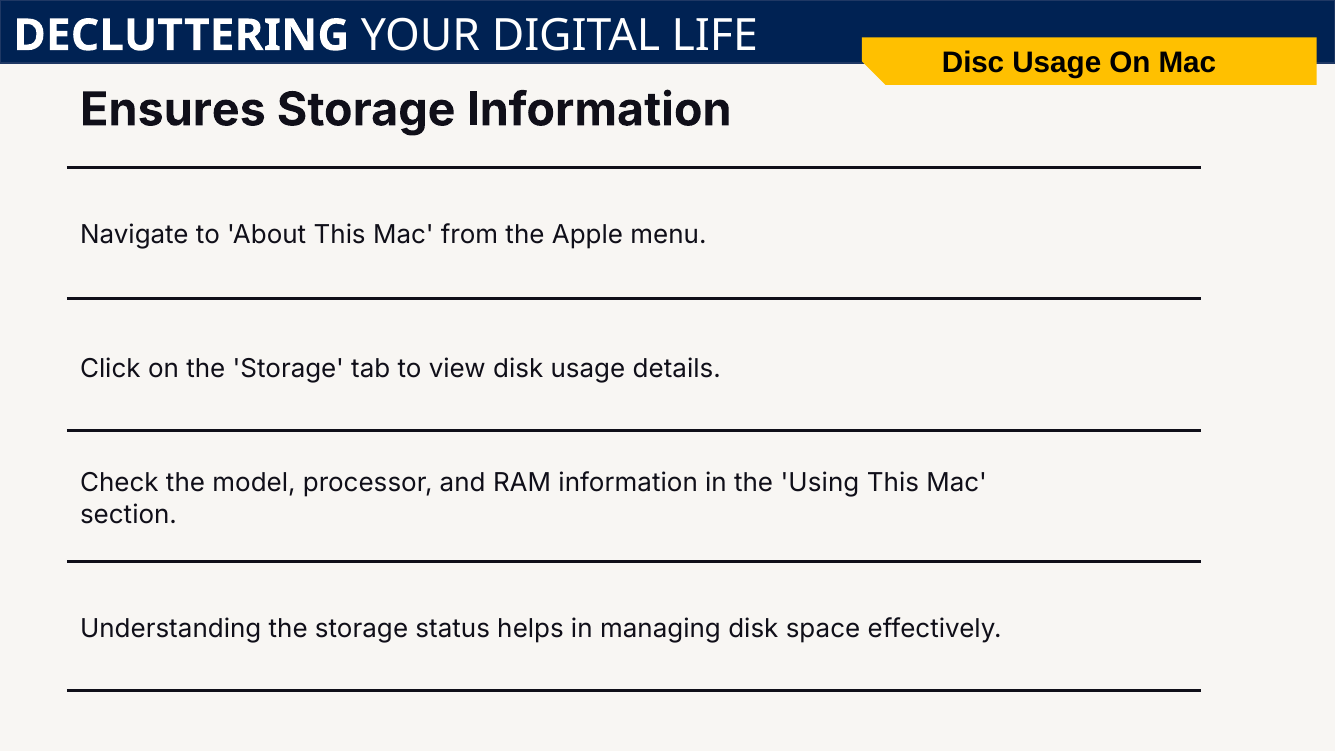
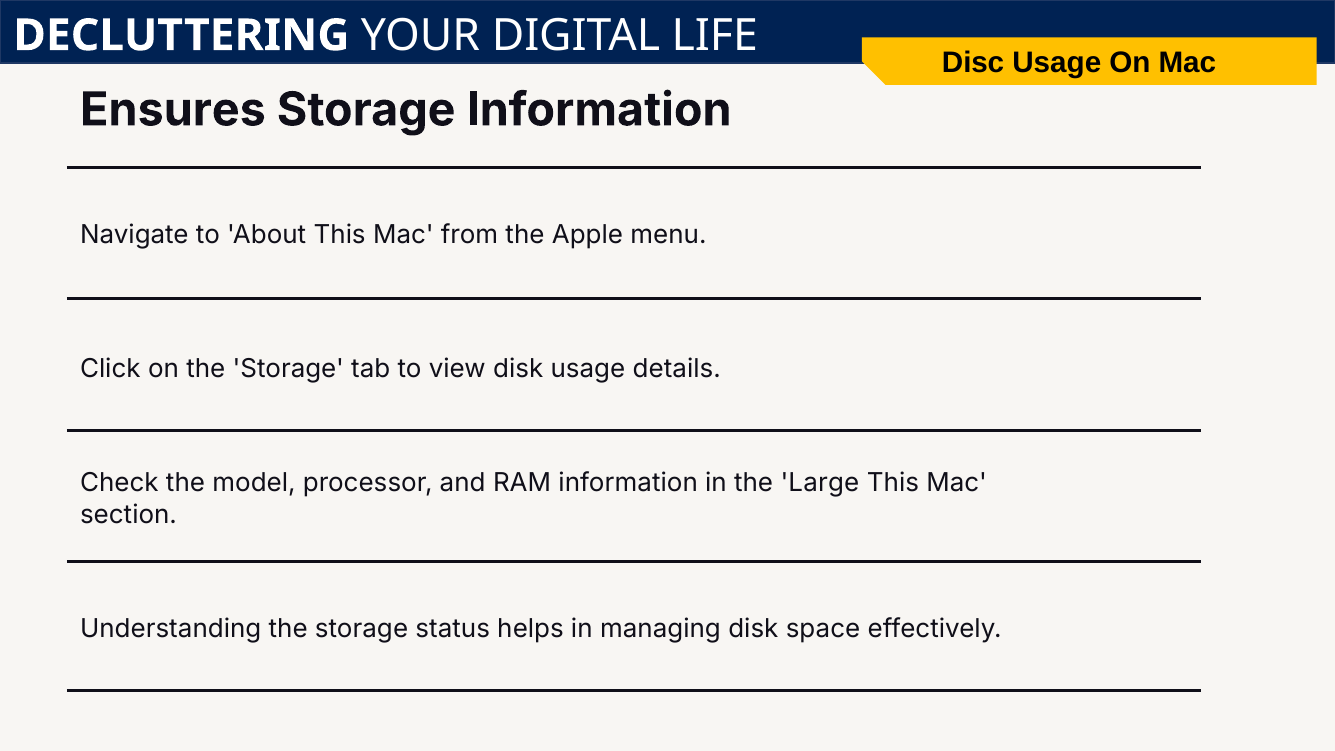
Using: Using -> Large
